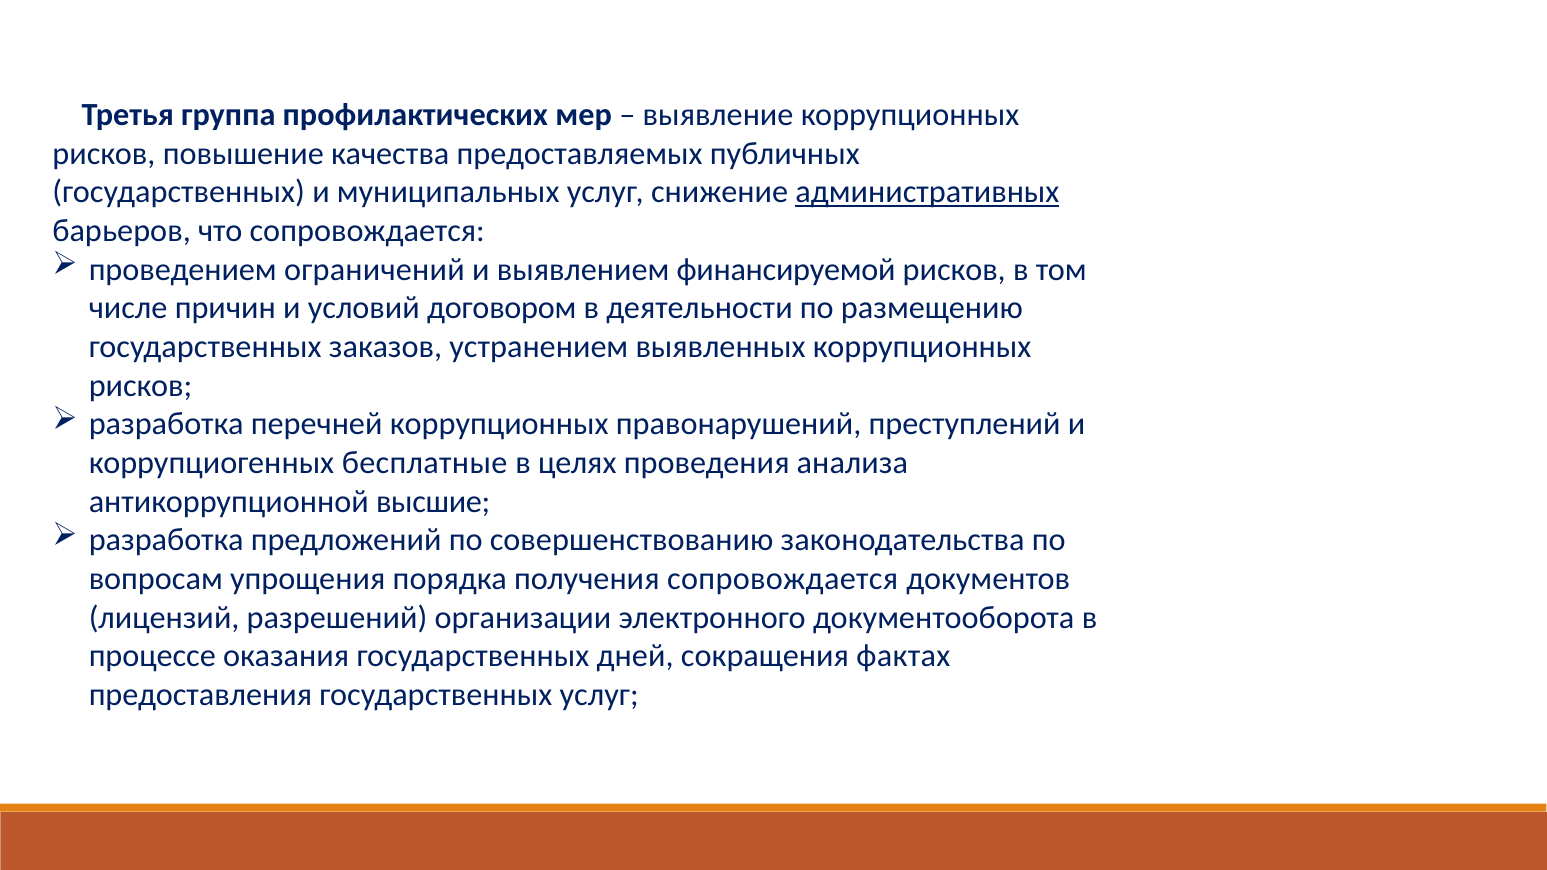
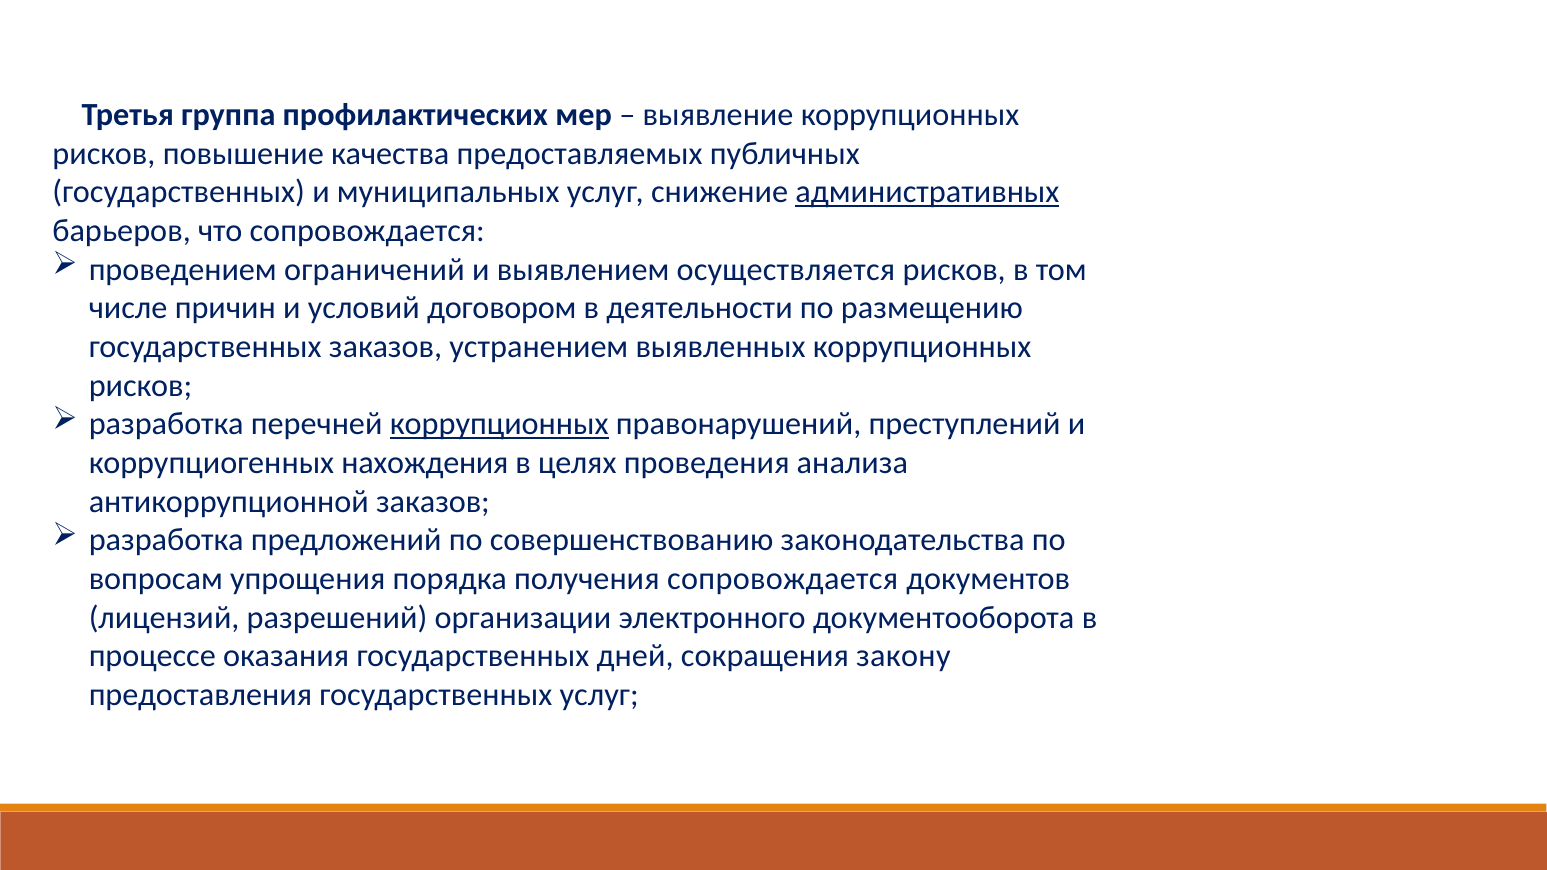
финансируемой: финансируемой -> осуществляется
коррупционных at (499, 424) underline: none -> present
бесплатные: бесплатные -> нахождения
антикоррупционной высшие: высшие -> заказов
фактах: фактах -> закону
